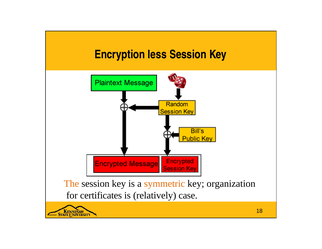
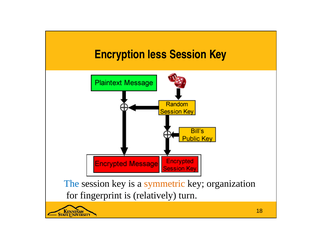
The colour: orange -> blue
certificates: certificates -> fingerprint
case: case -> turn
